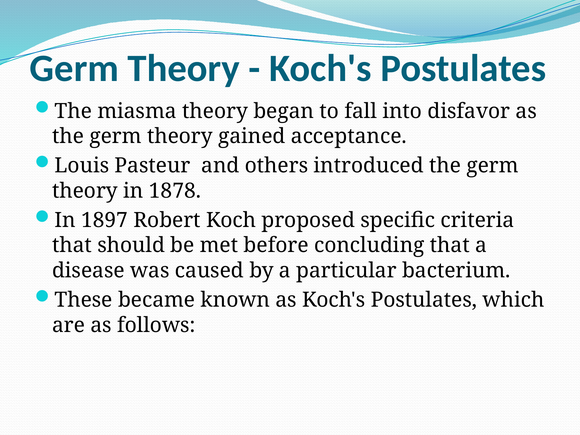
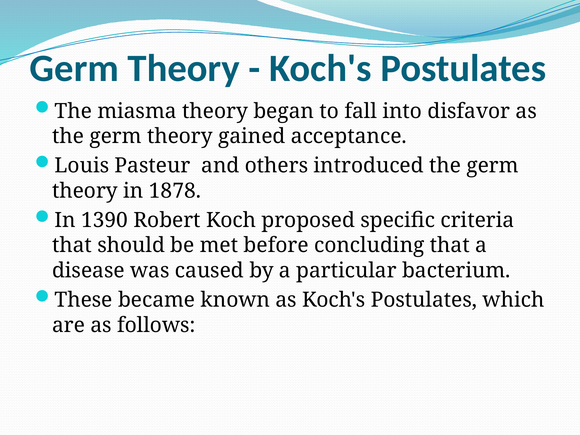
1897: 1897 -> 1390
